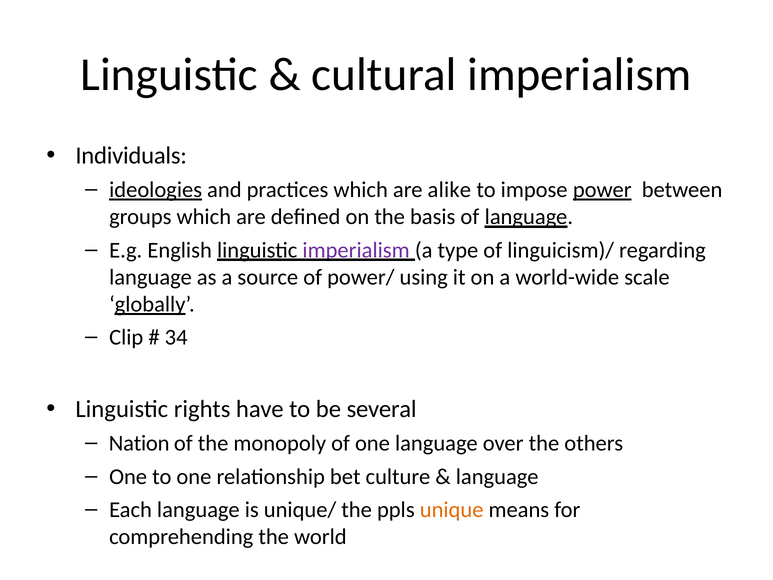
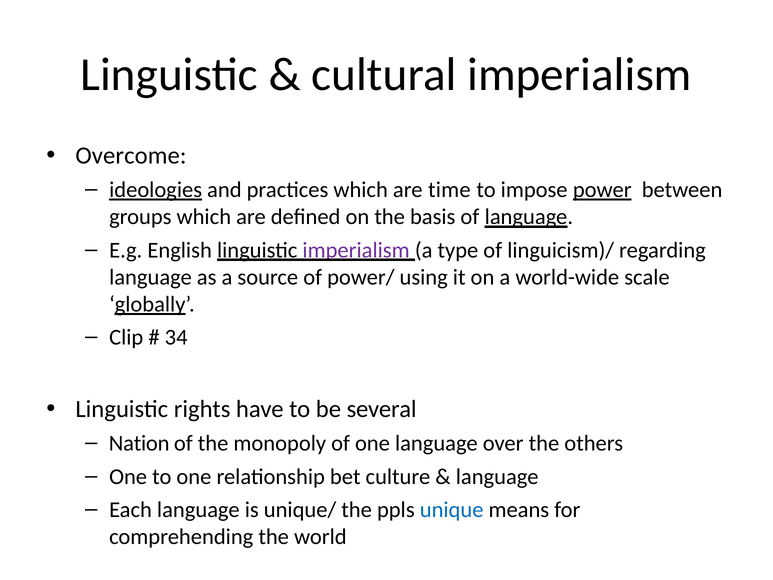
Individuals: Individuals -> Overcome
alike: alike -> time
unique colour: orange -> blue
